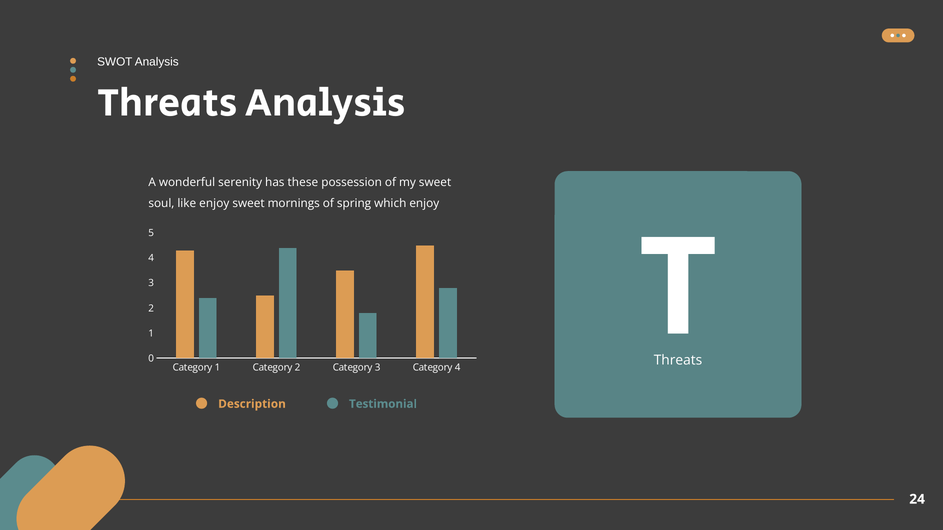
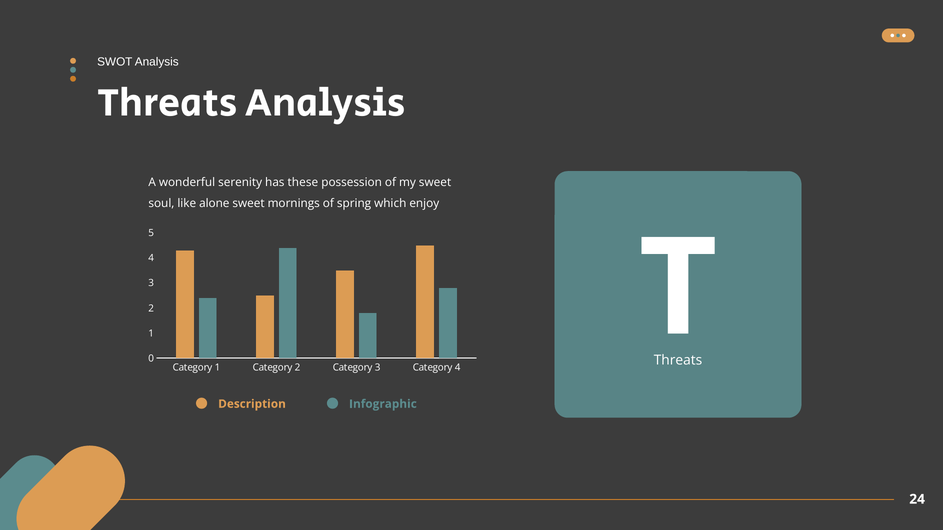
like enjoy: enjoy -> alone
Testimonial: Testimonial -> Infographic
